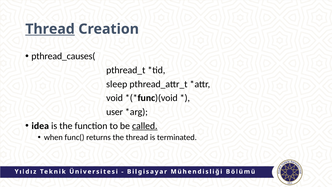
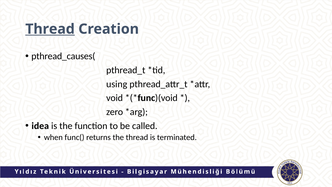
sleep: sleep -> using
user: user -> zero
called underline: present -> none
